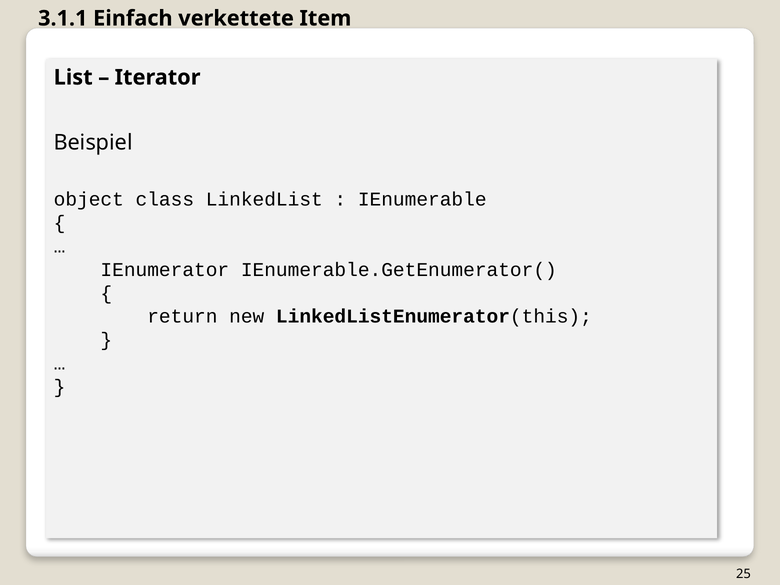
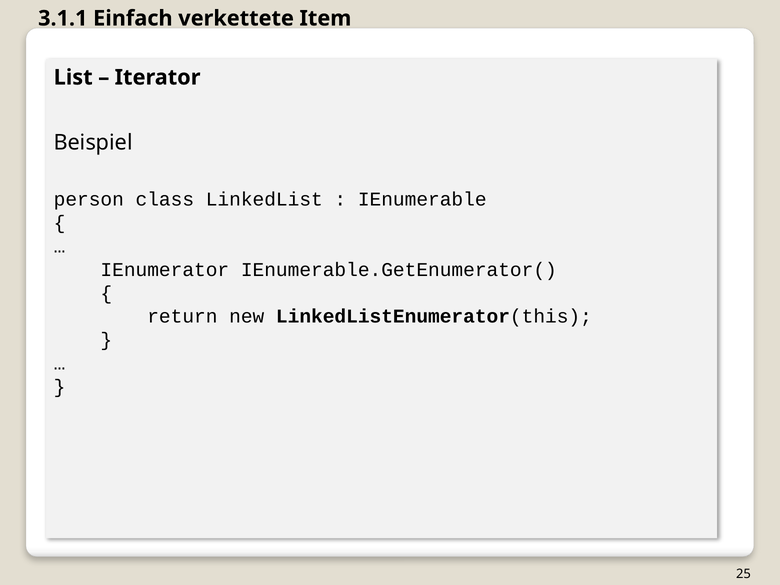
object: object -> person
